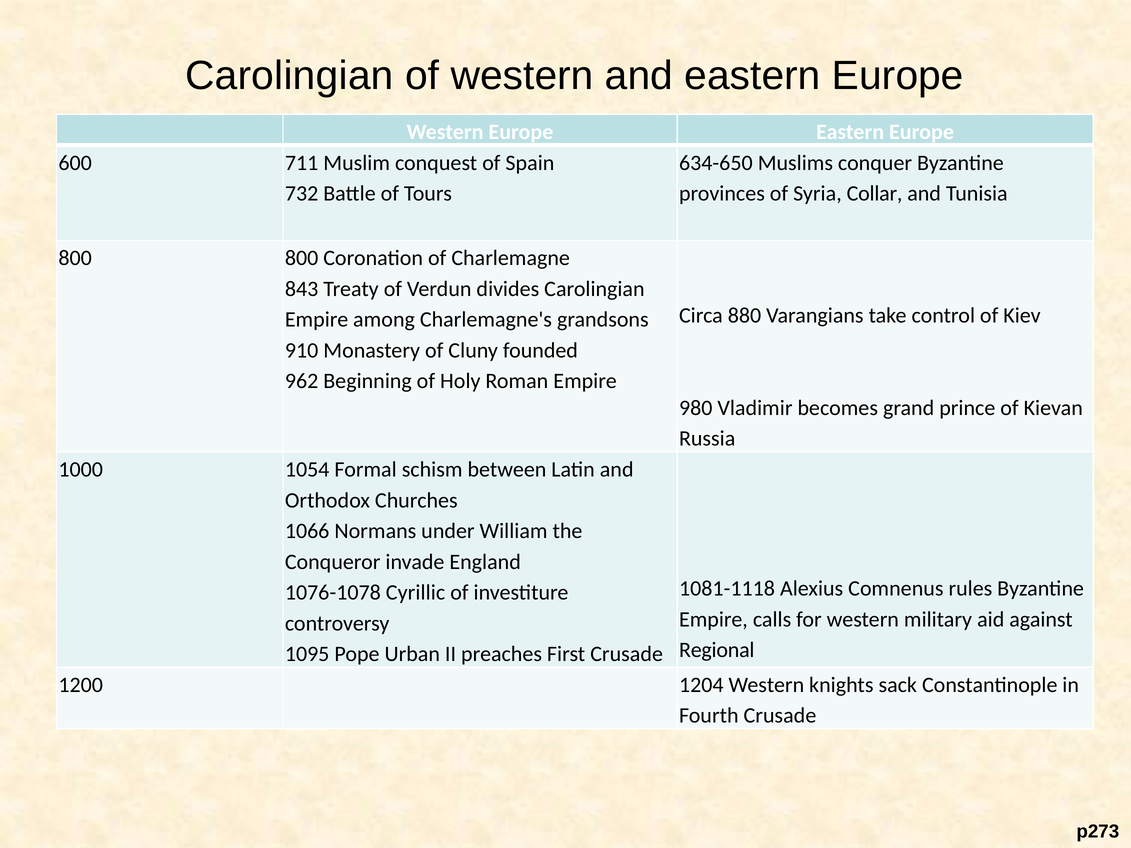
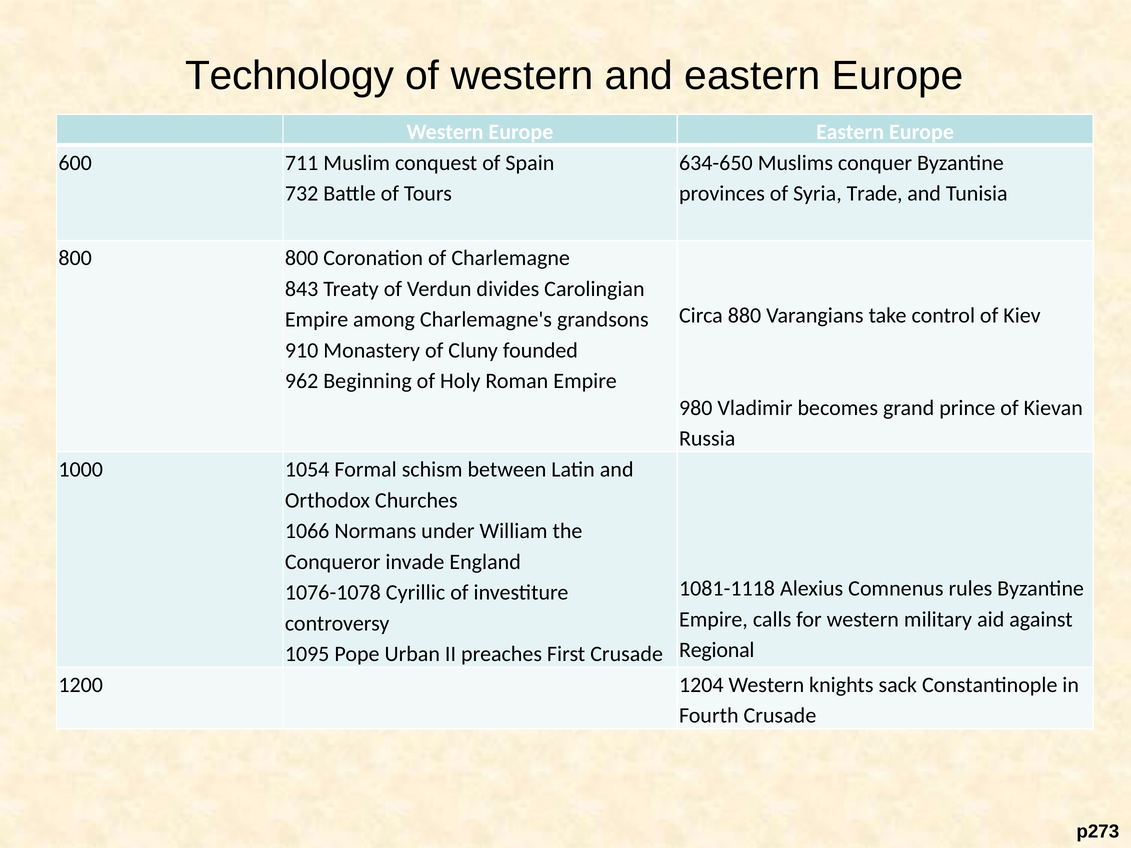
Carolingian at (289, 76): Carolingian -> Technology
Collar: Collar -> Trade
